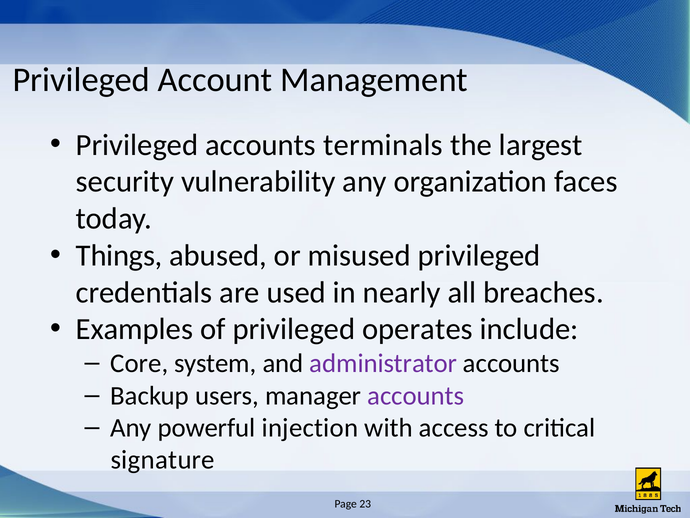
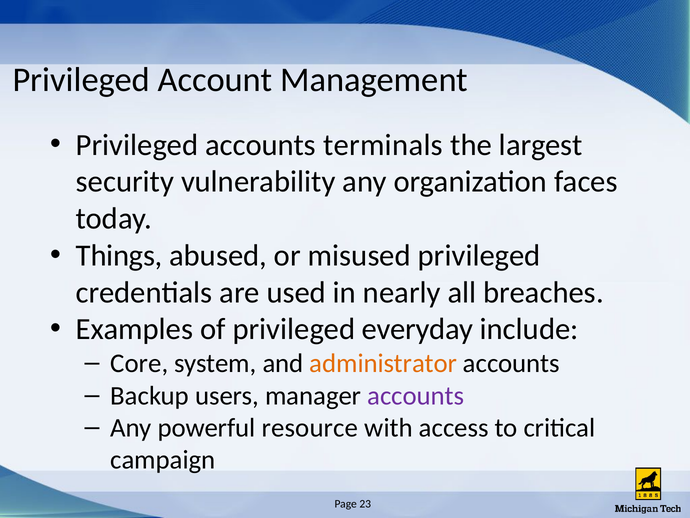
operates: operates -> everyday
administrator colour: purple -> orange
injection: injection -> resource
signature: signature -> campaign
